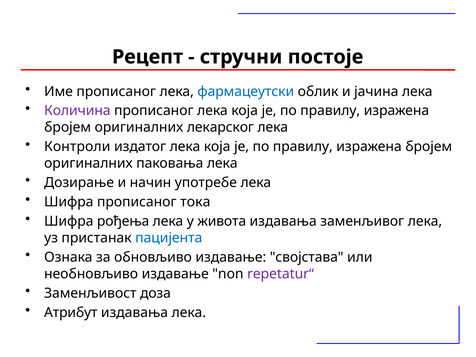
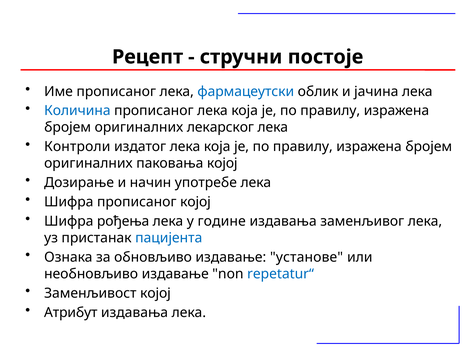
Количина colour: purple -> blue
паковања лекa: лекa -> којој
прописаног тока: тока -> којој
живота: живота -> године
својстава: својстава -> установе
repetatur“ colour: purple -> blue
Заменљивост доза: доза -> којој
